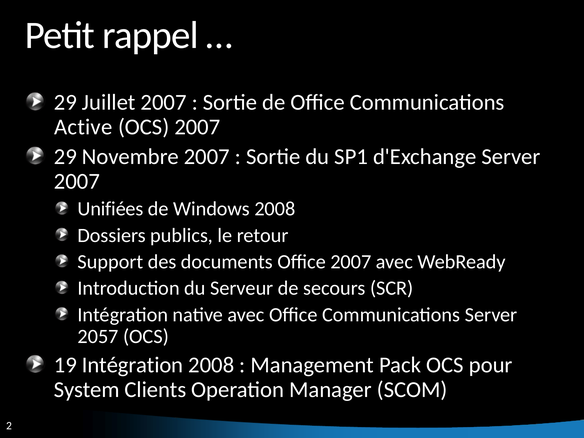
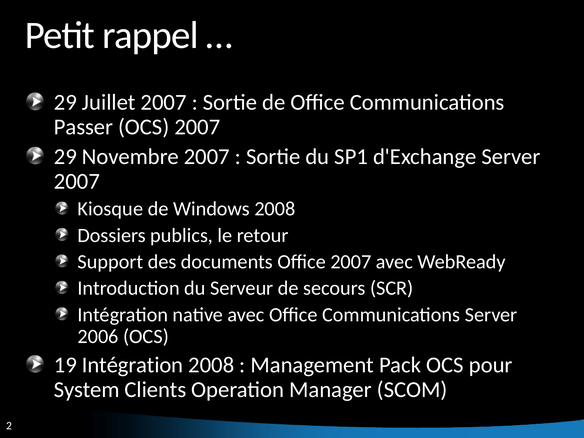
Active: Active -> Passer
Unifiées: Unifiées -> Kiosque
2057: 2057 -> 2006
